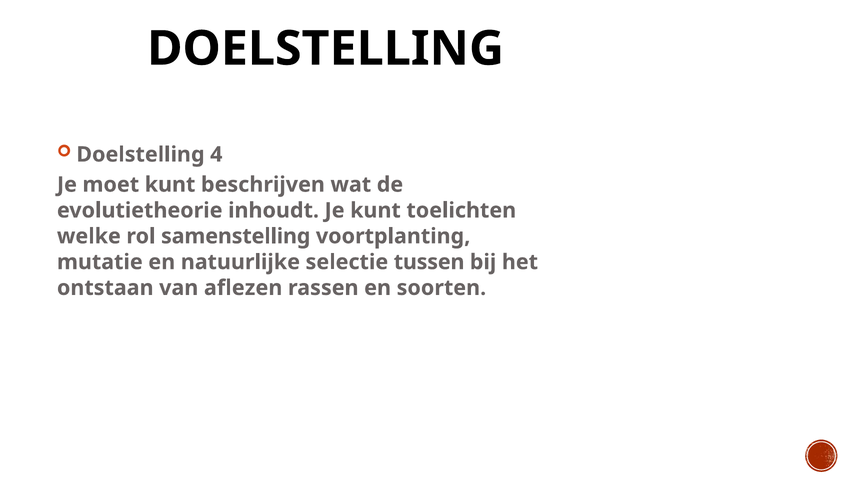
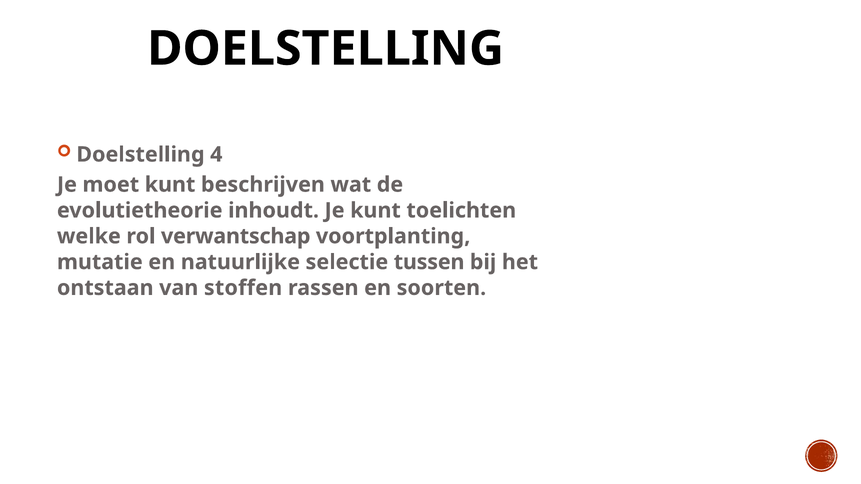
samenstelling: samenstelling -> verwantschap
aflezen: aflezen -> stoffen
